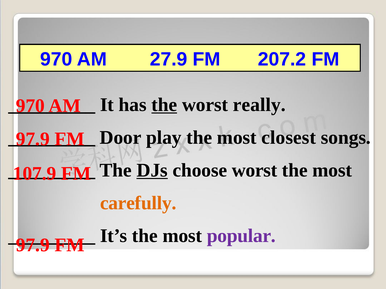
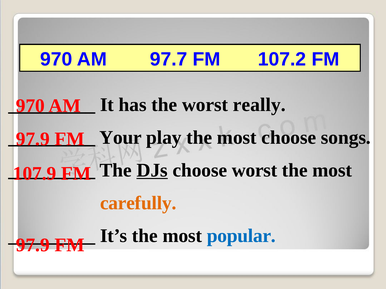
27.9: 27.9 -> 97.7
207.2: 207.2 -> 107.2
the at (164, 105) underline: present -> none
Door: Door -> Your
most closest: closest -> choose
popular colour: purple -> blue
